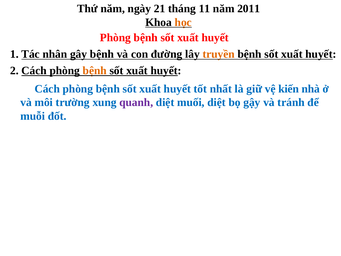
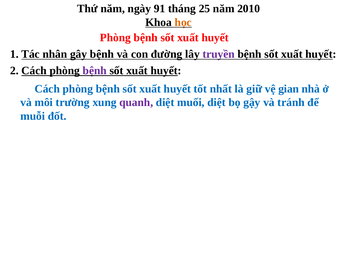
21: 21 -> 91
11: 11 -> 25
2011: 2011 -> 2010
truyền colour: orange -> purple
bệnh at (95, 70) colour: orange -> purple
kiến: kiến -> gian
